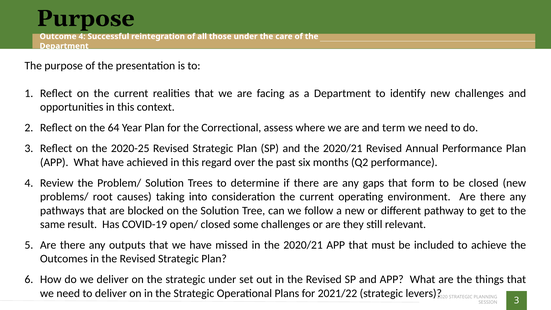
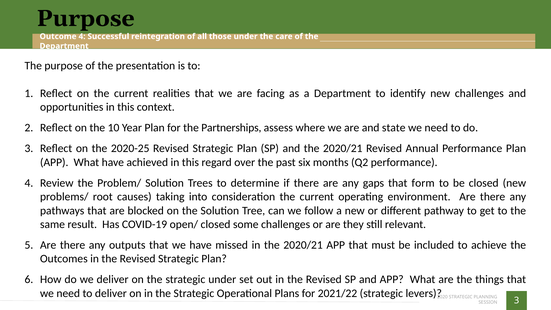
64: 64 -> 10
Correctional: Correctional -> Partnerships
term: term -> state
